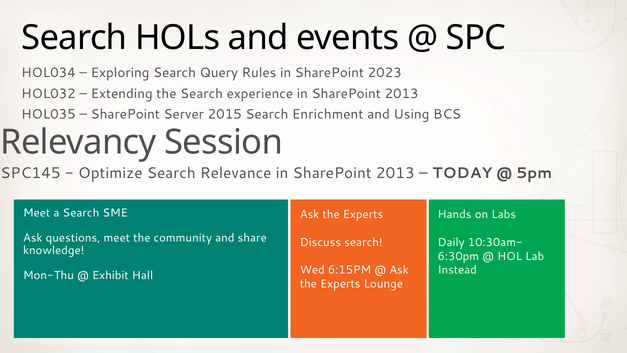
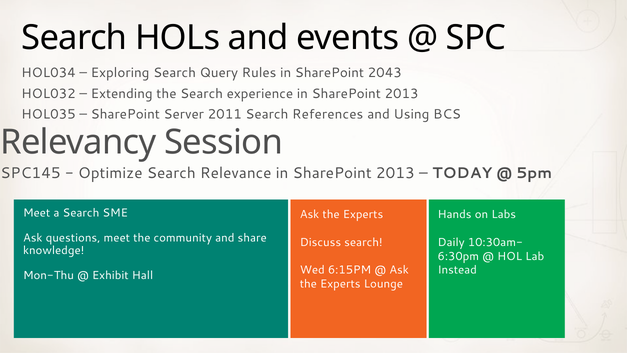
2023: 2023 -> 2043
2015: 2015 -> 2011
Enrichment: Enrichment -> References
